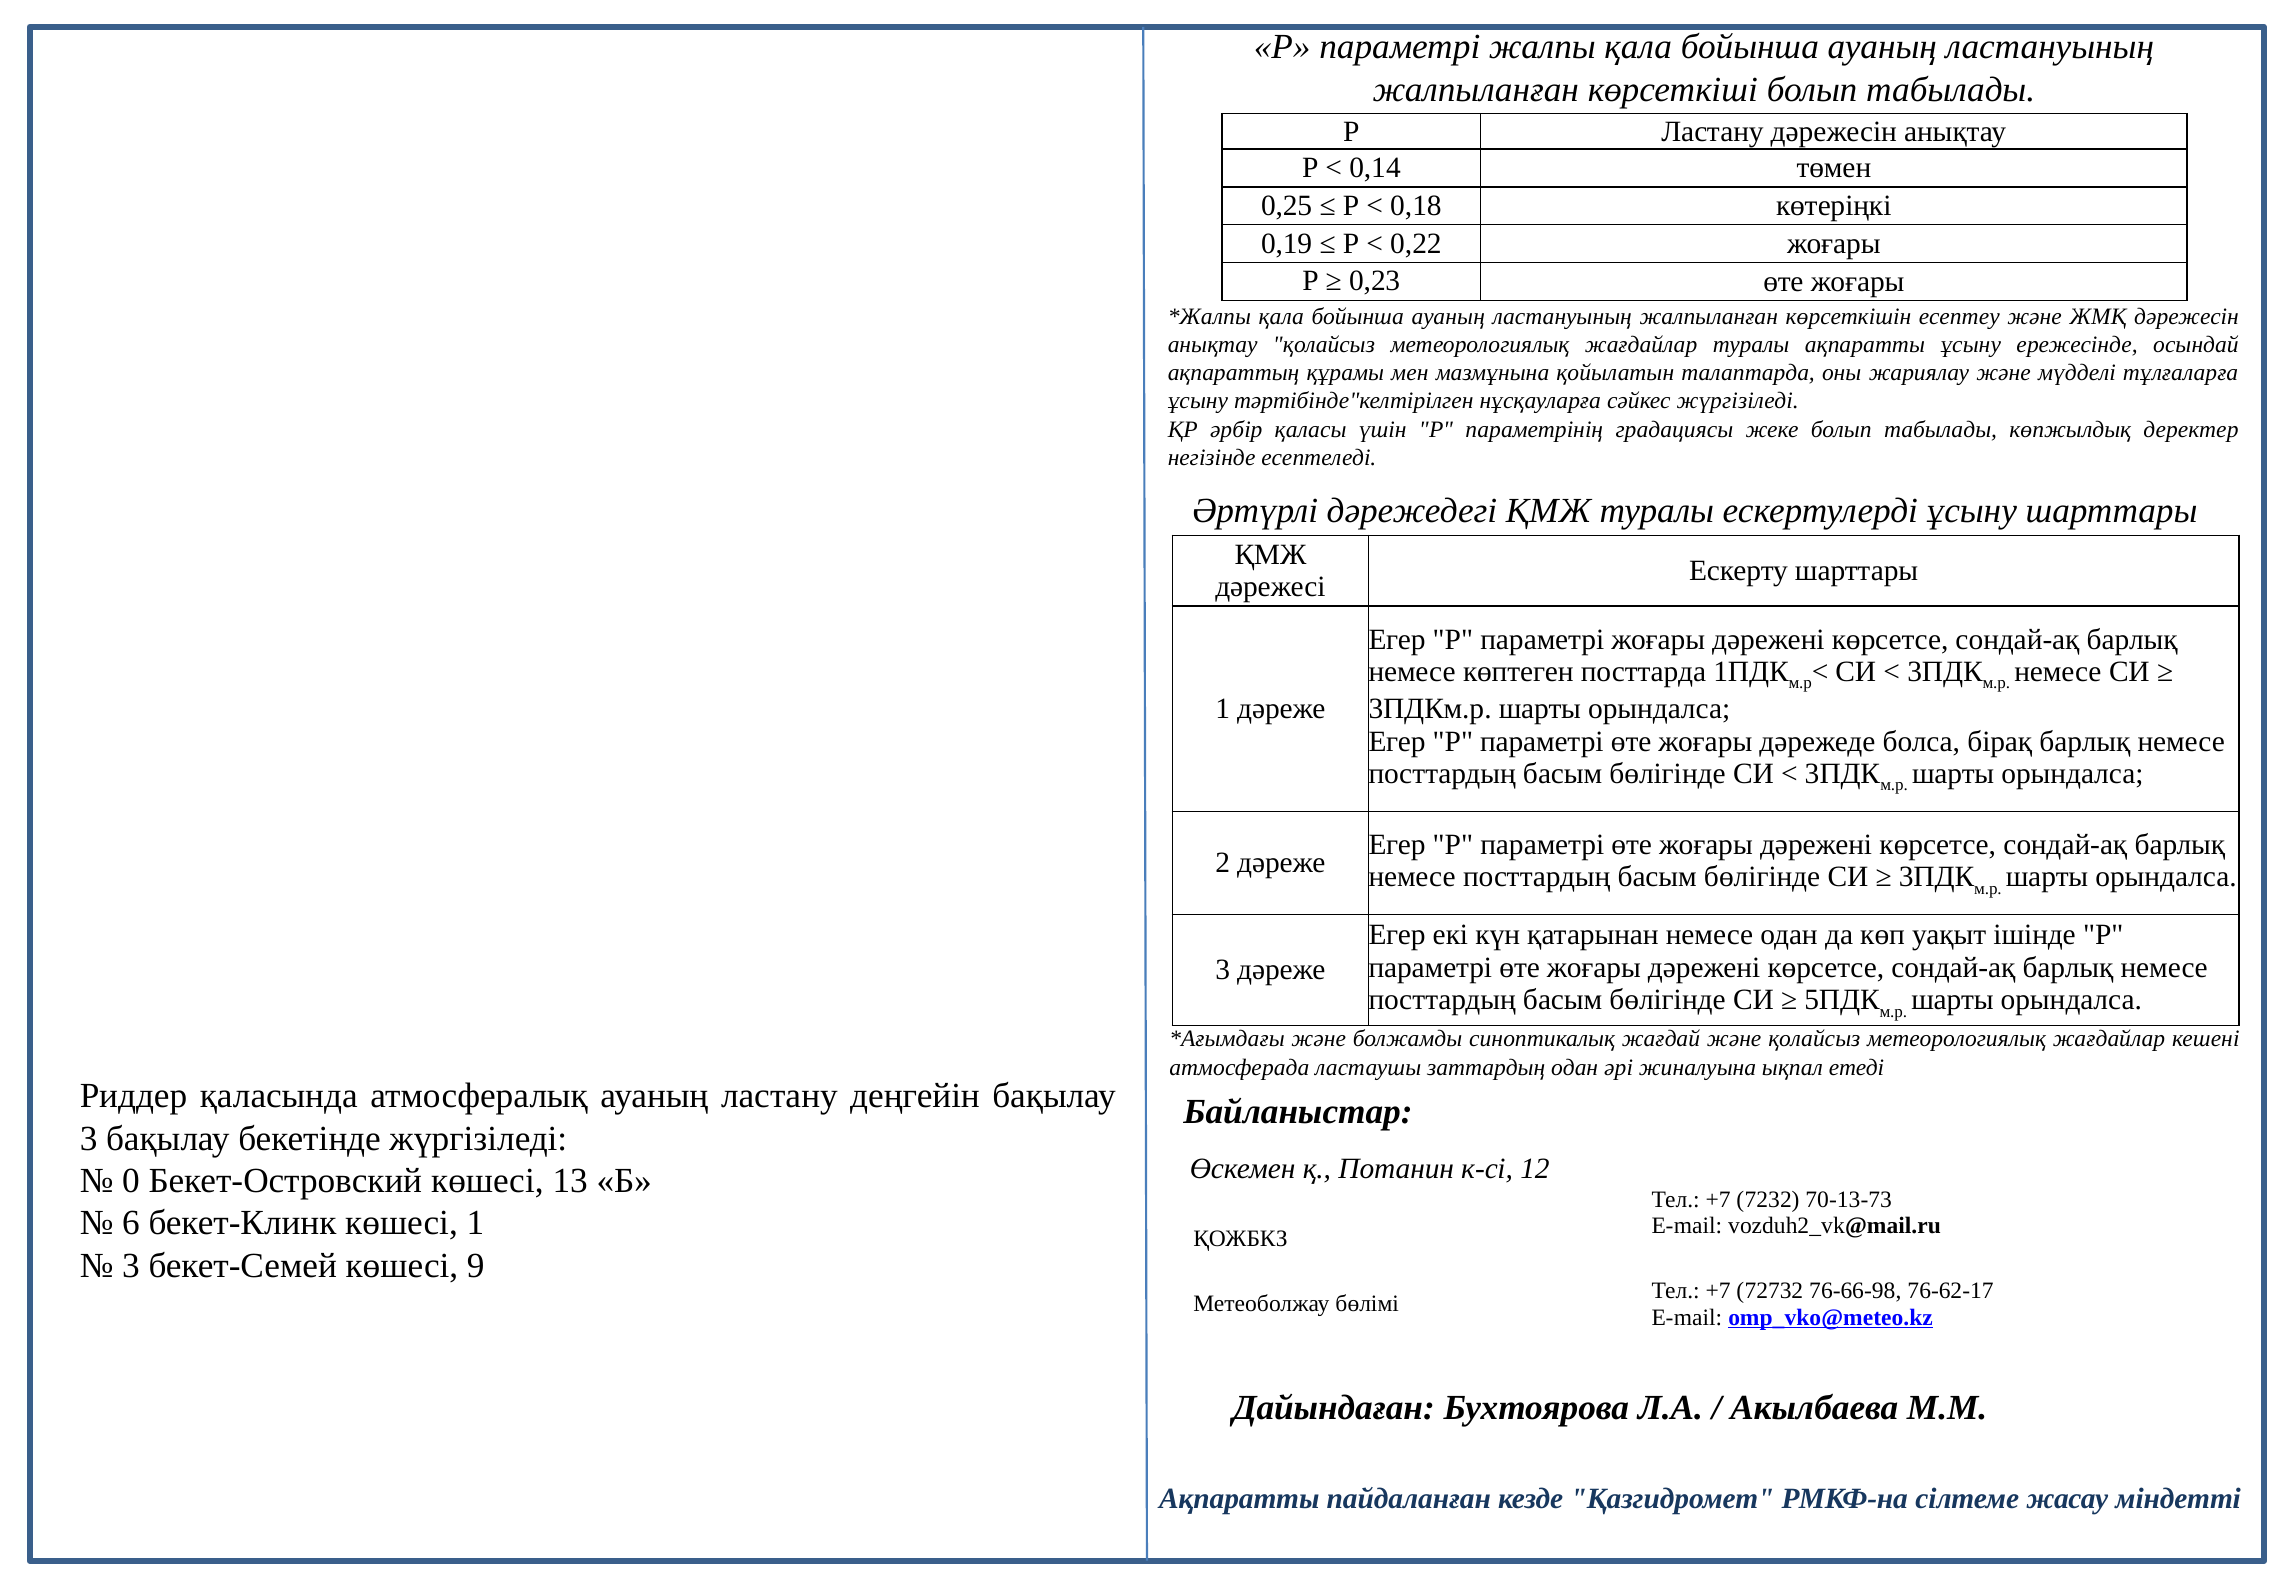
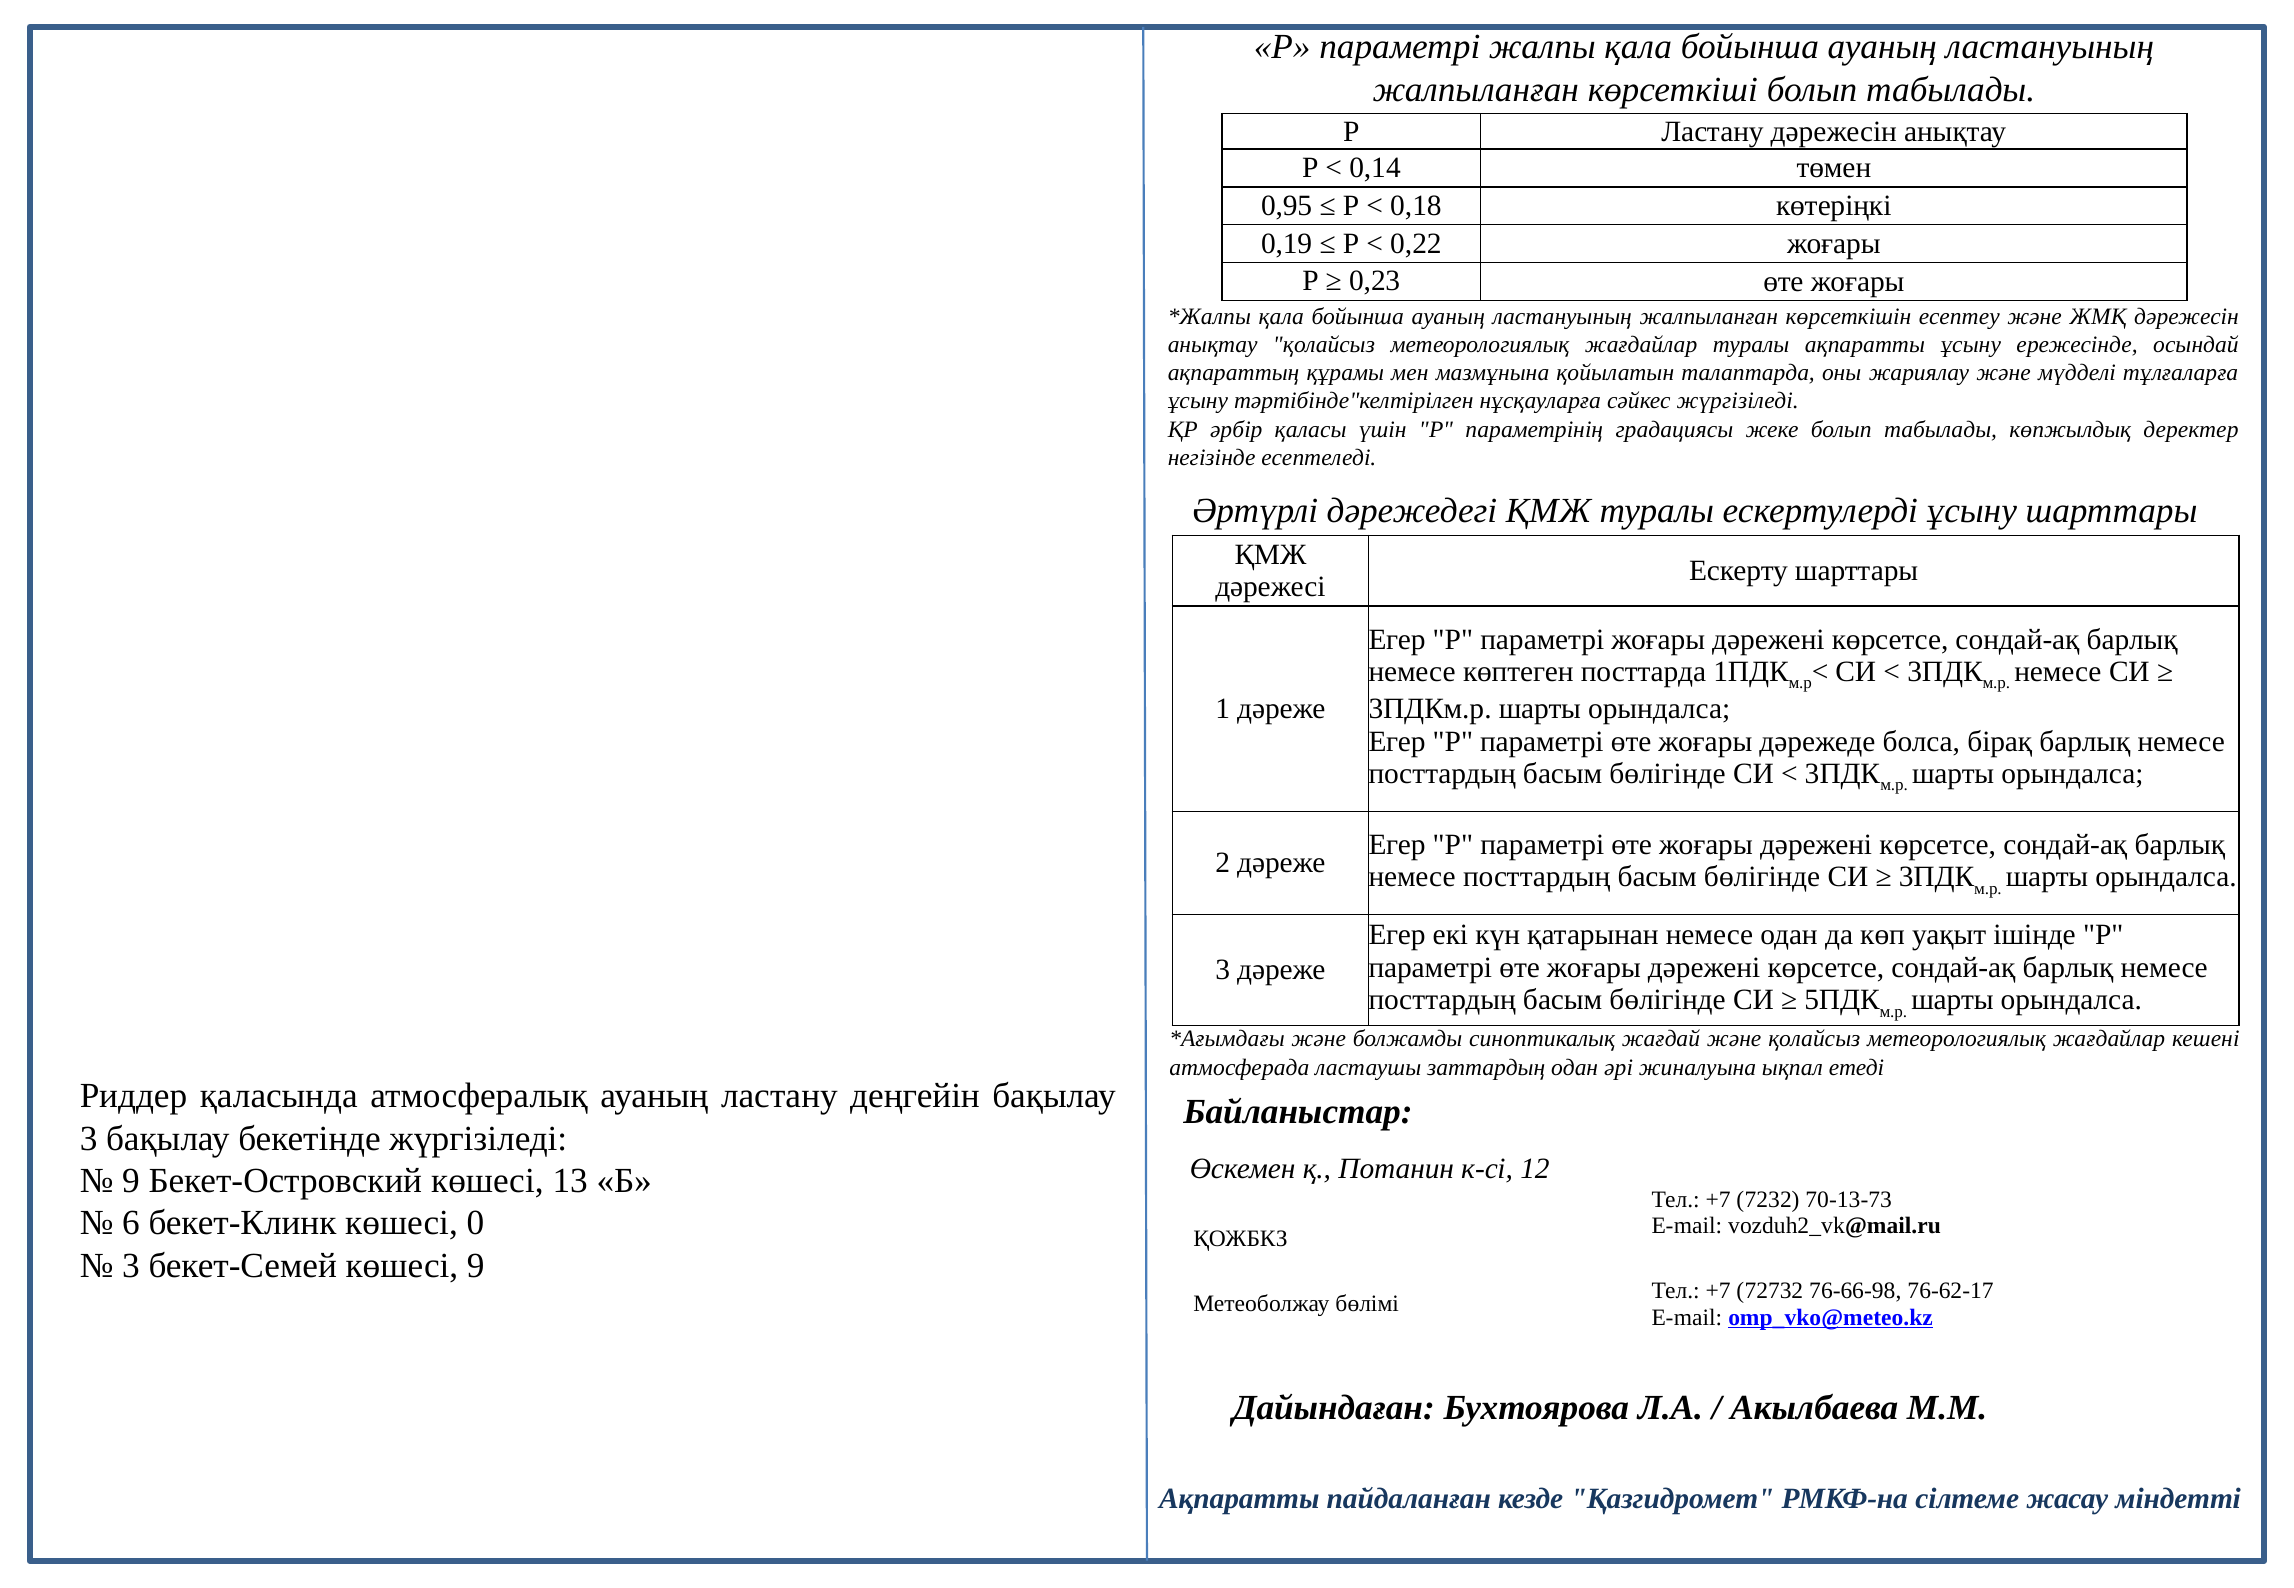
0,25: 0,25 -> 0,95
0 at (131, 1181): 0 -> 9
көшесі 1: 1 -> 0
